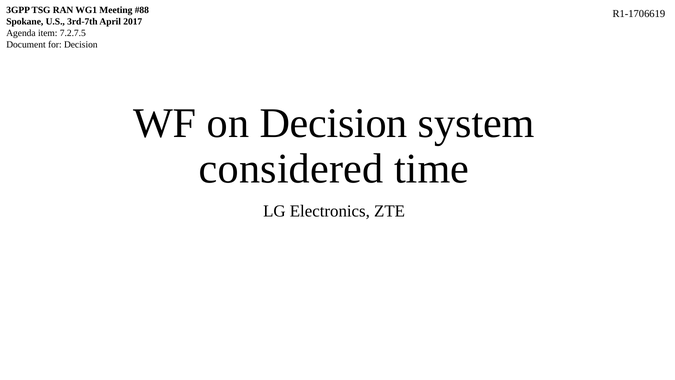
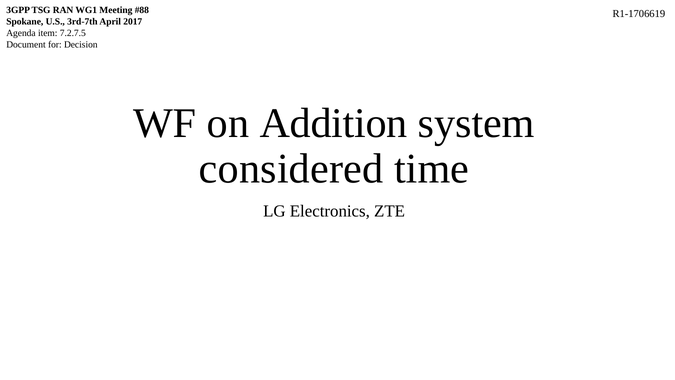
on Decision: Decision -> Addition
